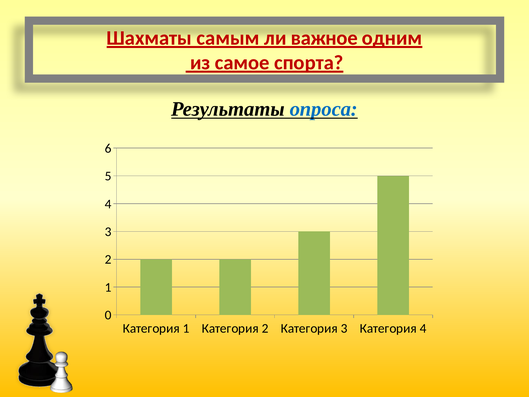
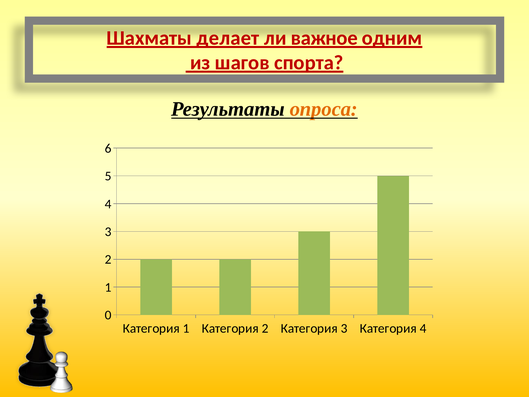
самым: самым -> делает
самое: самое -> шагов
опроса colour: blue -> orange
